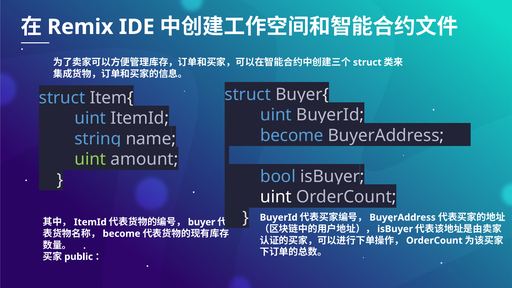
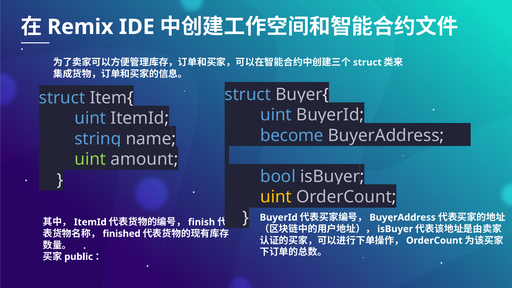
uint at (276, 197) colour: white -> yellow
buyer: buyer -> finish
become at (122, 234): become -> finished
